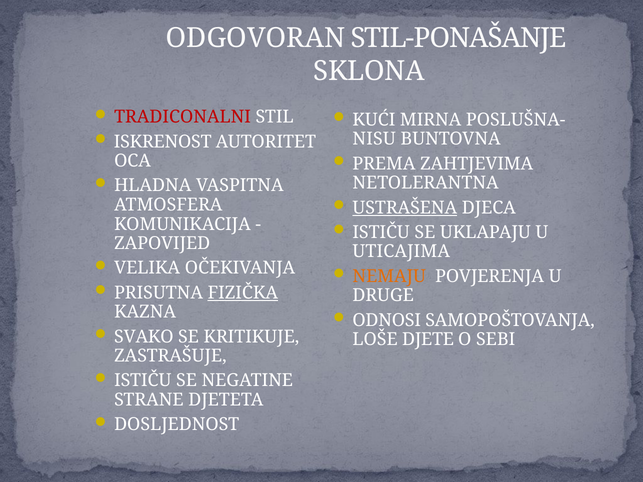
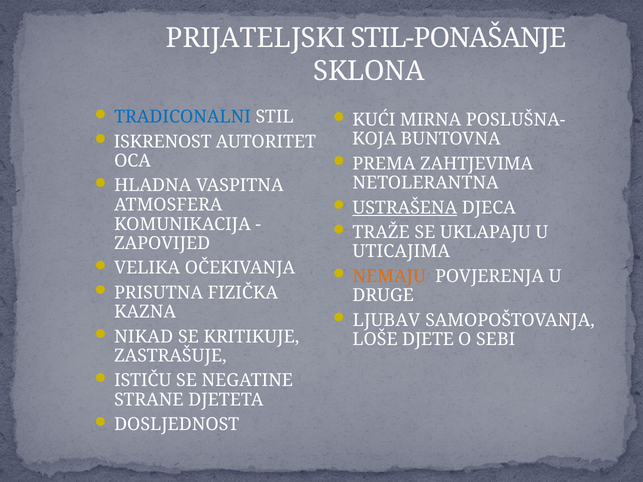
ODGOVORAN: ODGOVORAN -> PRIJATELJSKI
TRADICONALNI colour: red -> blue
NISU: NISU -> KOJA
ISTIČU at (381, 232): ISTIČU -> TRAŽE
FIZIČKA underline: present -> none
ODNOSI: ODNOSI -> LJUBAV
SVAKO: SVAKO -> NIKAD
